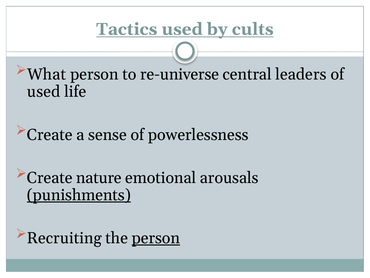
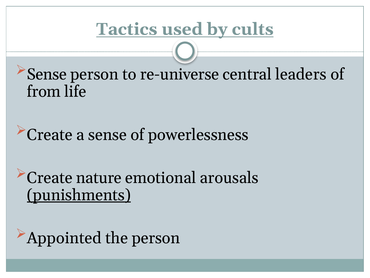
What at (47, 74): What -> Sense
used at (44, 92): used -> from
Recruiting: Recruiting -> Appointed
person at (156, 238) underline: present -> none
